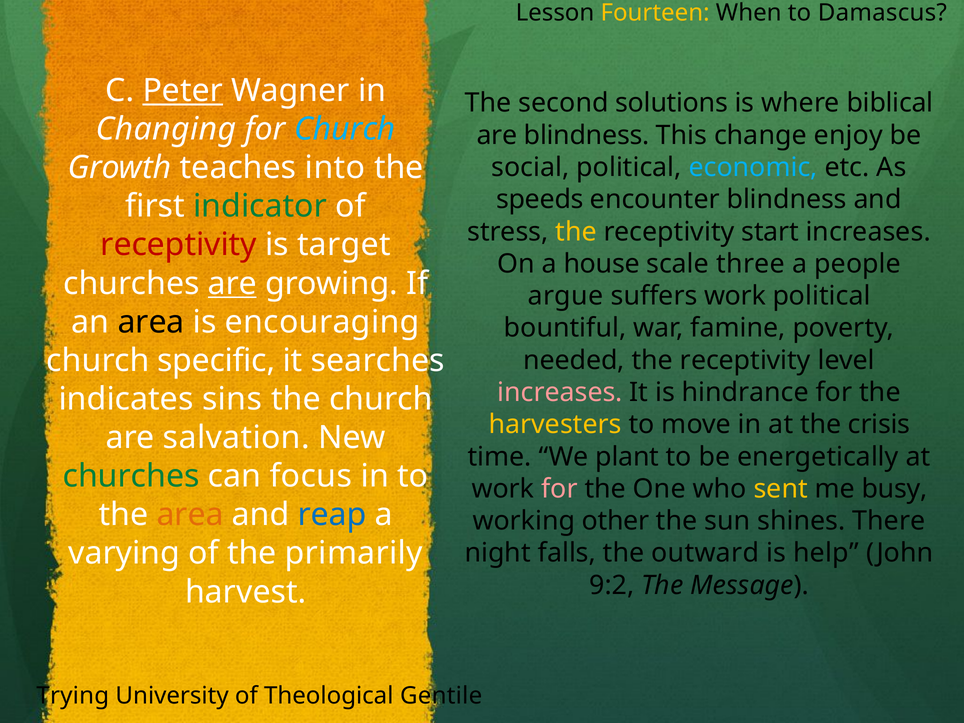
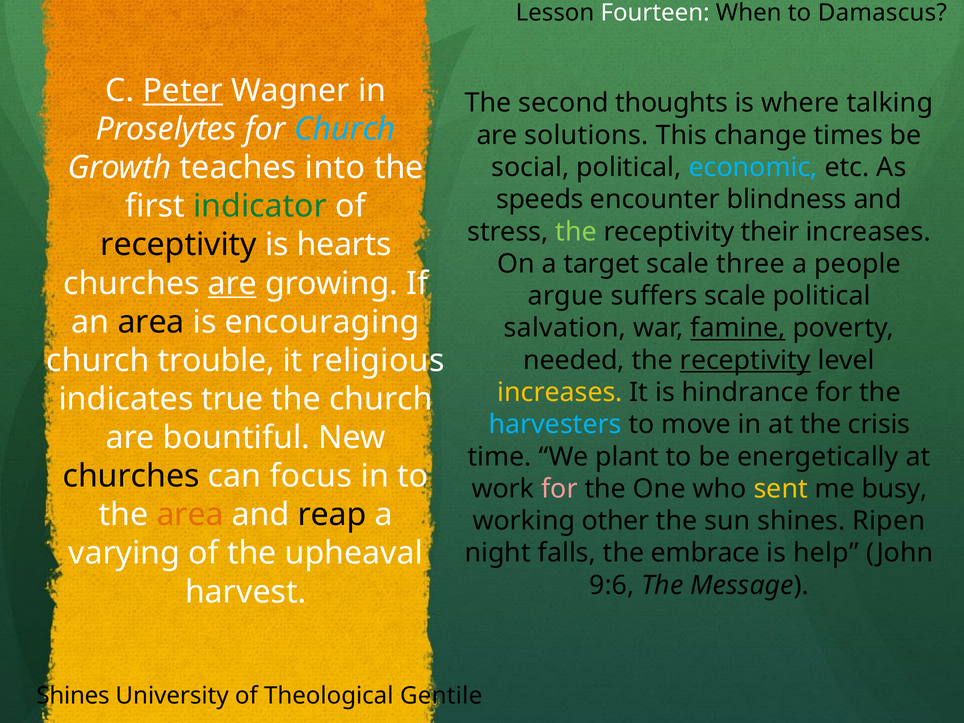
Fourteen colour: yellow -> white
solutions: solutions -> thoughts
biblical: biblical -> talking
Changing: Changing -> Proselytes
are blindness: blindness -> solutions
enjoy: enjoy -> times
the at (576, 232) colour: yellow -> light green
start: start -> their
receptivity at (179, 245) colour: red -> black
target: target -> hearts
house: house -> target
suffers work: work -> scale
bountiful: bountiful -> salvation
famine underline: none -> present
specific: specific -> trouble
searches: searches -> religious
receptivity at (745, 360) underline: none -> present
increases at (560, 392) colour: pink -> yellow
sins: sins -> true
harvesters colour: yellow -> light blue
salvation: salvation -> bountiful
churches at (131, 476) colour: green -> black
reap colour: blue -> black
There: There -> Ripen
primarily: primarily -> upheaval
outward: outward -> embrace
9:2: 9:2 -> 9:6
Trying at (73, 696): Trying -> Shines
